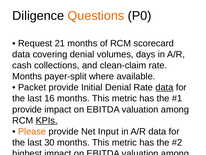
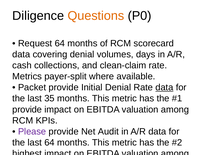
Request 21: 21 -> 64
Months at (27, 76): Months -> Metrics
16: 16 -> 35
KPIs at (47, 120) underline: present -> none
Please at (32, 131) colour: orange -> purple
Input: Input -> Audit
last 30: 30 -> 64
